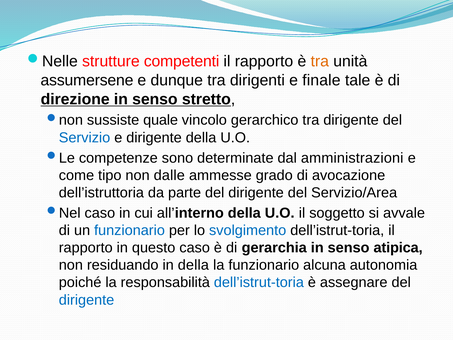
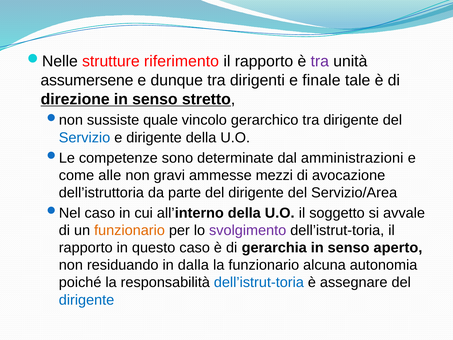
competenti: competenti -> riferimento
tra at (320, 61) colour: orange -> purple
tipo: tipo -> alle
dalle: dalle -> gravi
grado: grado -> mezzi
funzionario at (130, 230) colour: blue -> orange
svolgimento colour: blue -> purple
atipica: atipica -> aperto
in della: della -> dalla
